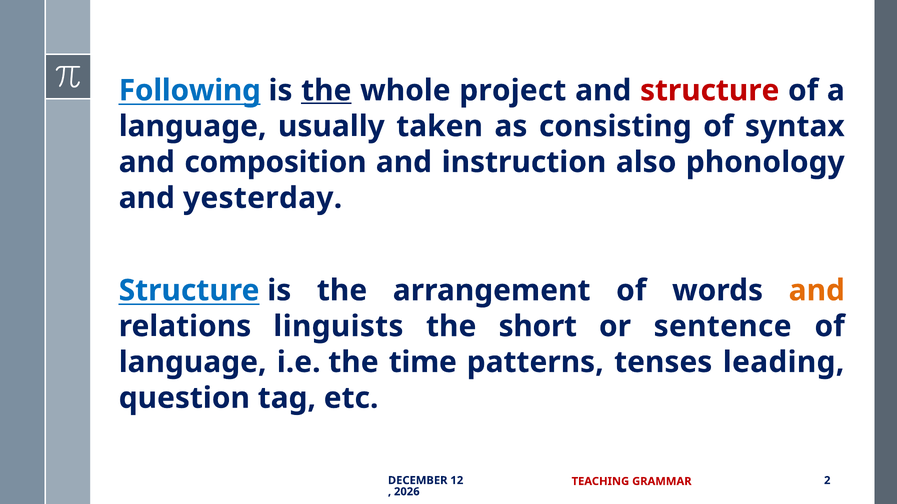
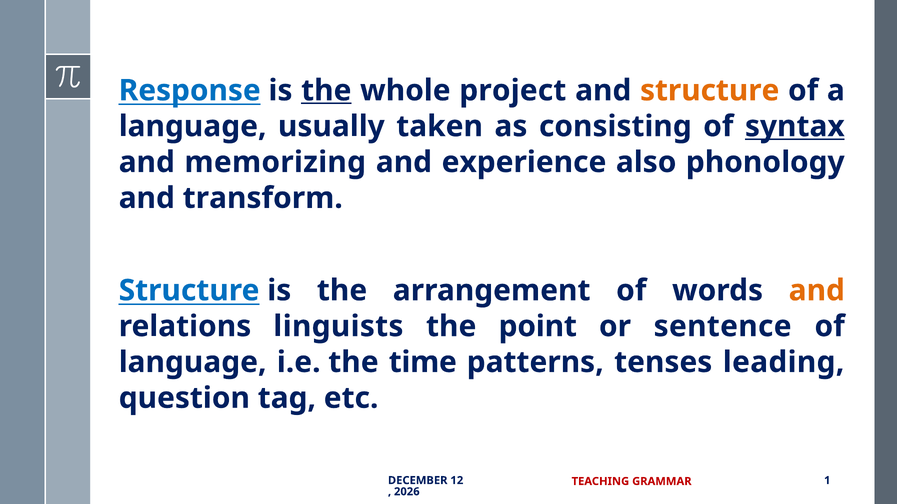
Following: Following -> Response
structure at (710, 91) colour: red -> orange
syntax underline: none -> present
composition: composition -> memorizing
instruction: instruction -> experience
yesterday: yesterday -> transform
short: short -> point
2: 2 -> 1
